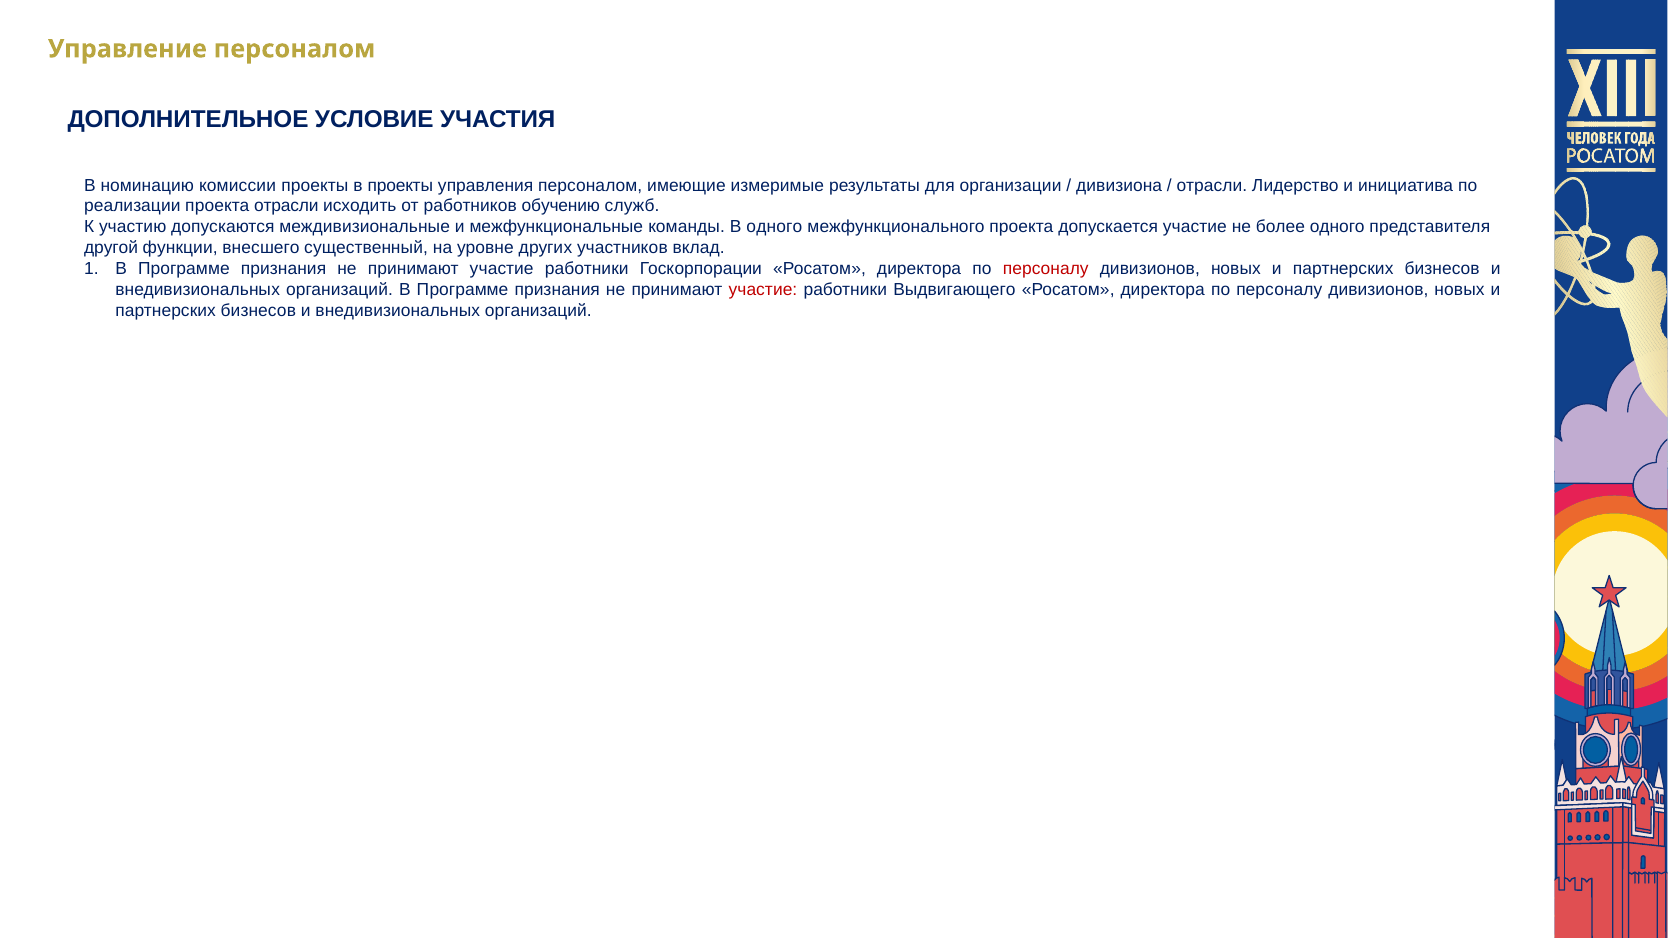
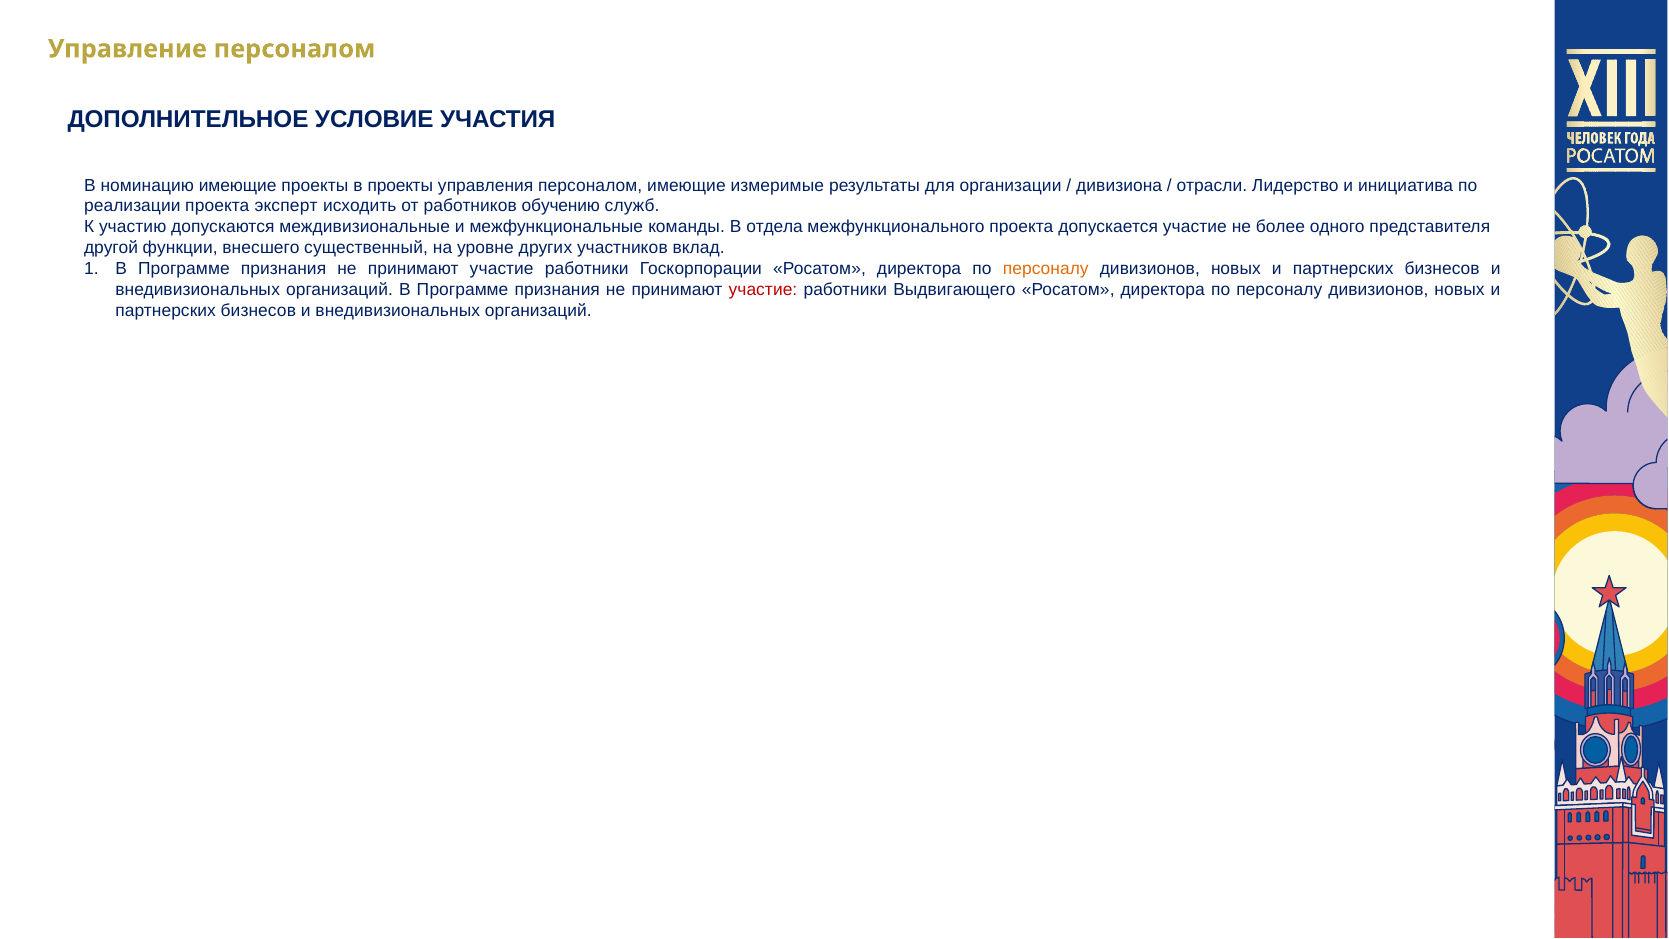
номинацию комиссии: комиссии -> имеющие
проекта отрасли: отрасли -> эксперт
В одного: одного -> отдела
персоналу at (1046, 269) colour: red -> orange
